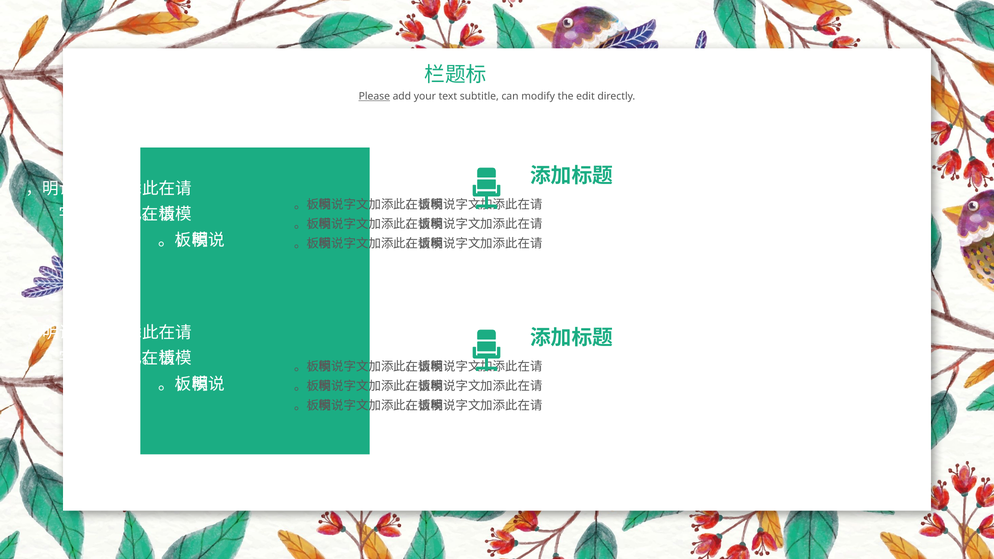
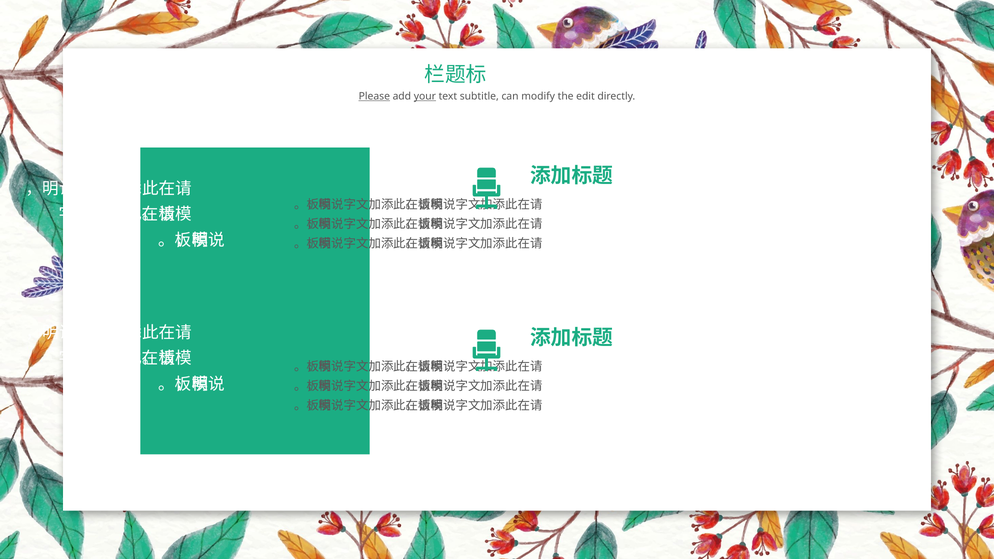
your underline: none -> present
